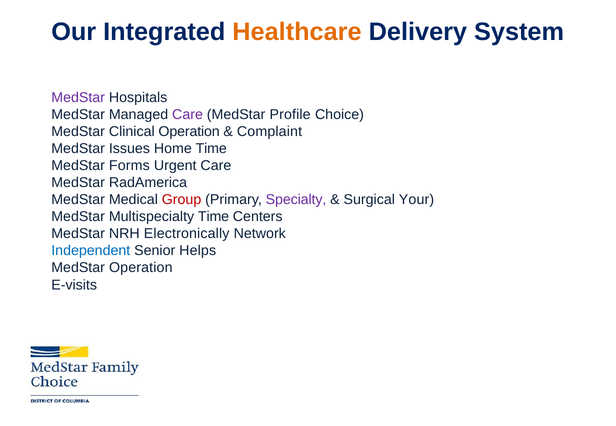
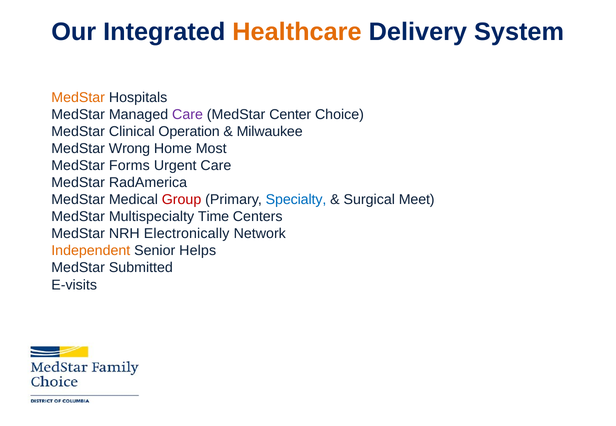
MedStar at (78, 98) colour: purple -> orange
Profile: Profile -> Center
Complaint: Complaint -> Milwaukee
Issues: Issues -> Wrong
Home Time: Time -> Most
Specialty colour: purple -> blue
Your: Your -> Meet
Independent colour: blue -> orange
MedStar Operation: Operation -> Submitted
